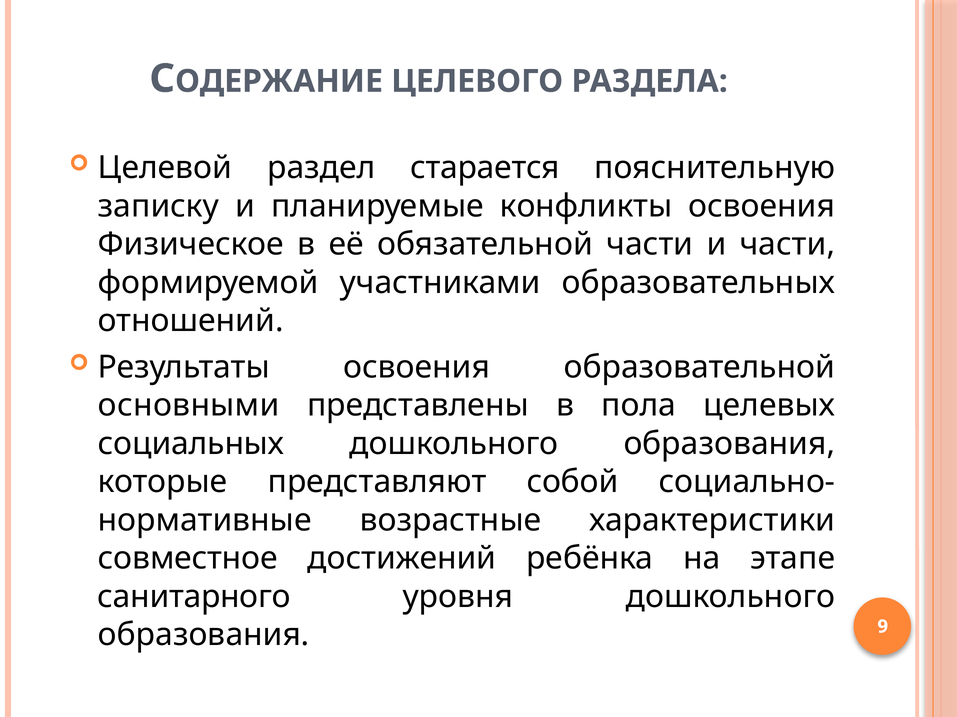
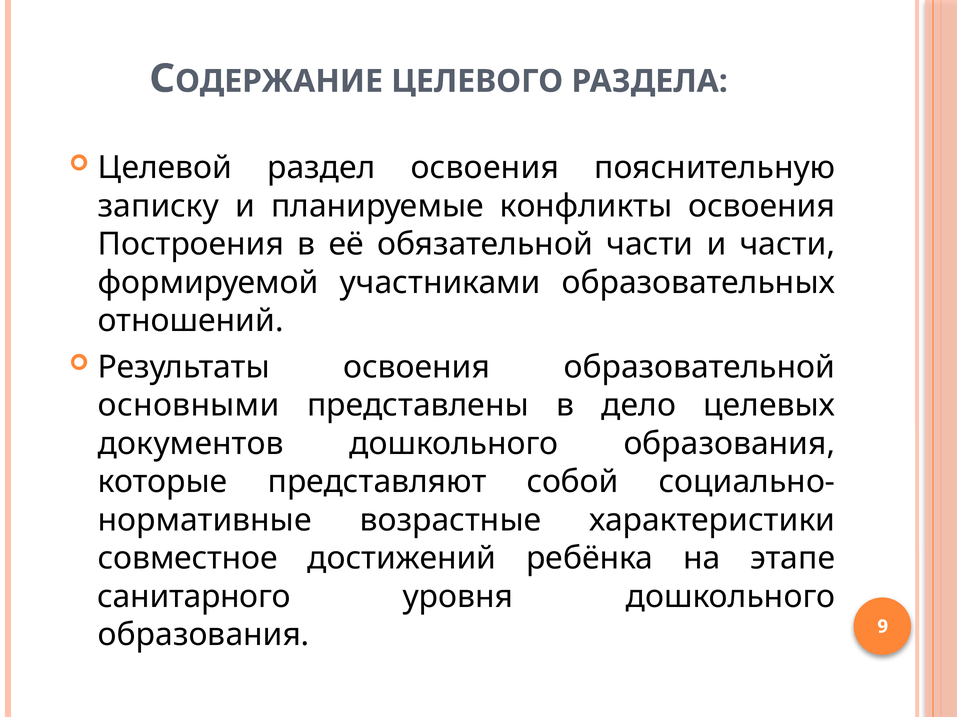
раздел старается: старается -> освоения
Физическое: Физическое -> Построения
пола: пола -> дело
социальных: социальных -> документов
